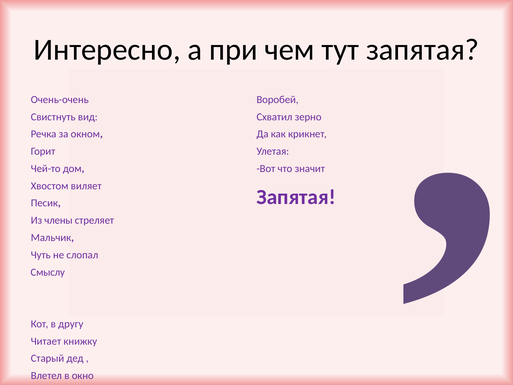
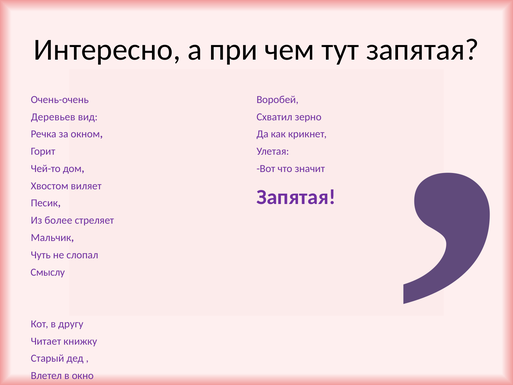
Свистнуть: Свистнуть -> Деревьев
члены: члены -> более
